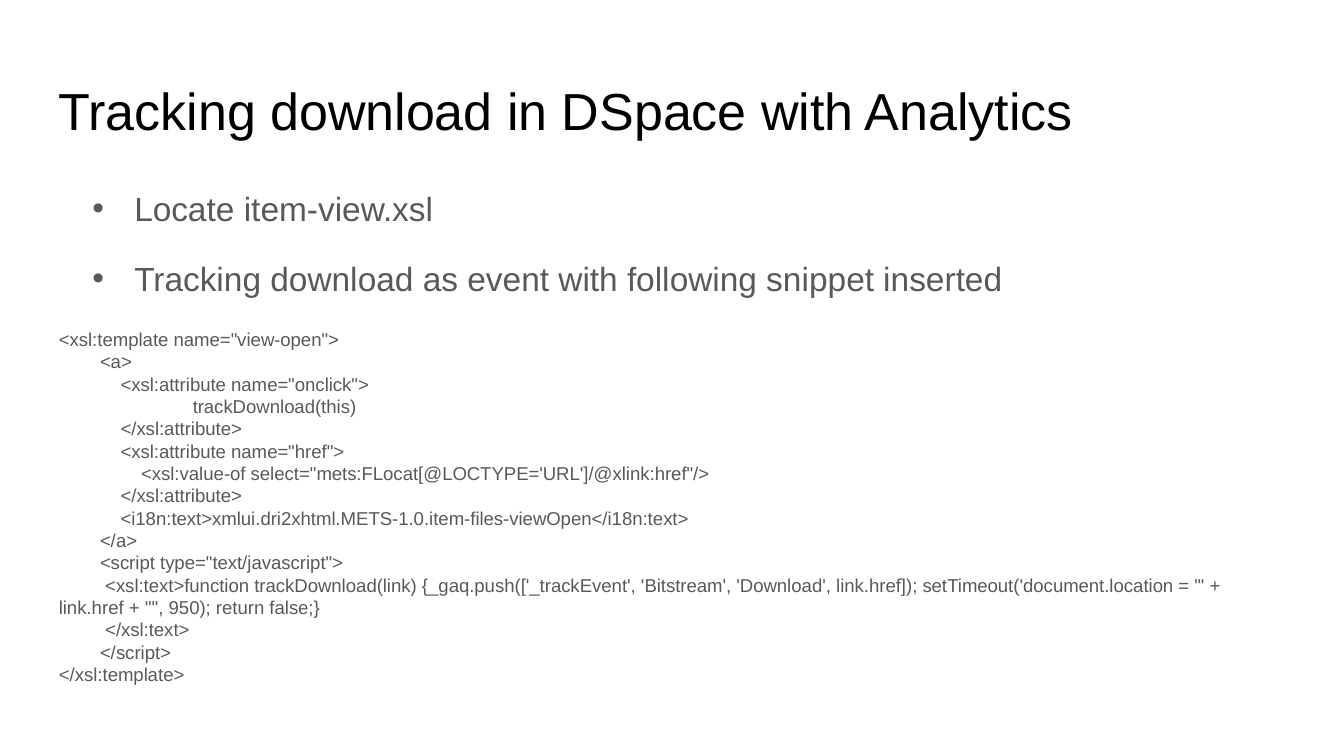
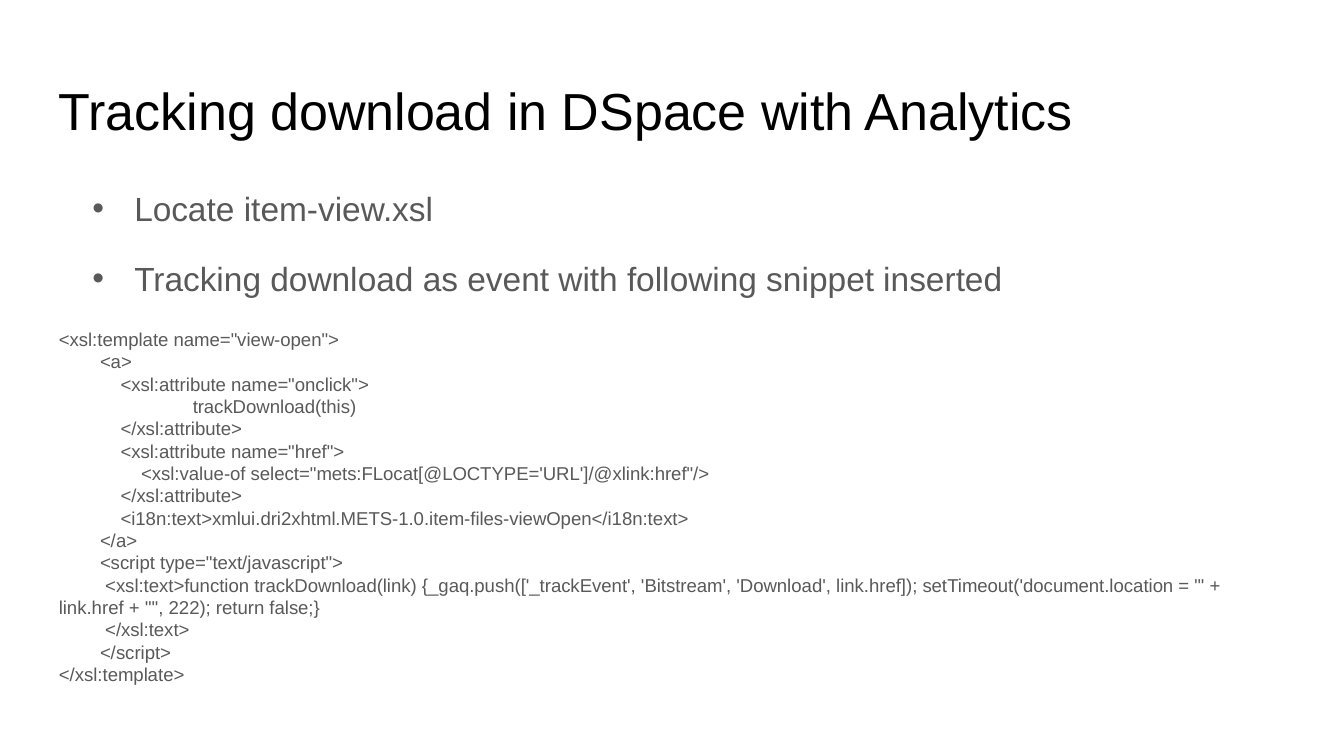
950: 950 -> 222
